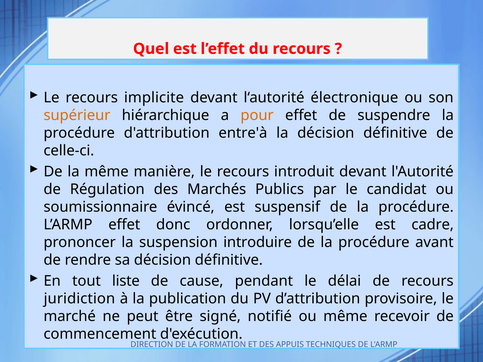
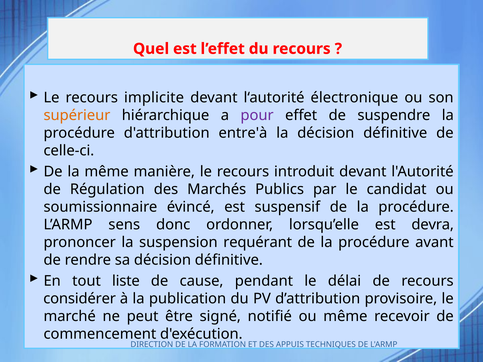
pour colour: orange -> purple
L’ARMP effet: effet -> sens
cadre: cadre -> devra
introduire: introduire -> requérant
juridiction: juridiction -> considérer
